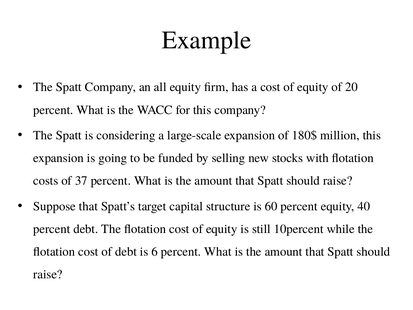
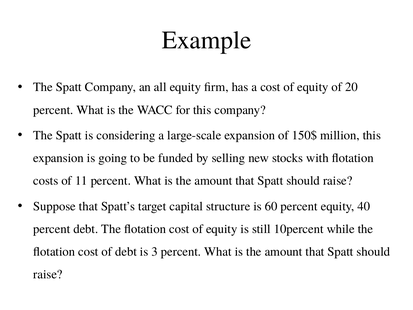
180$: 180$ -> 150$
37: 37 -> 11
6: 6 -> 3
